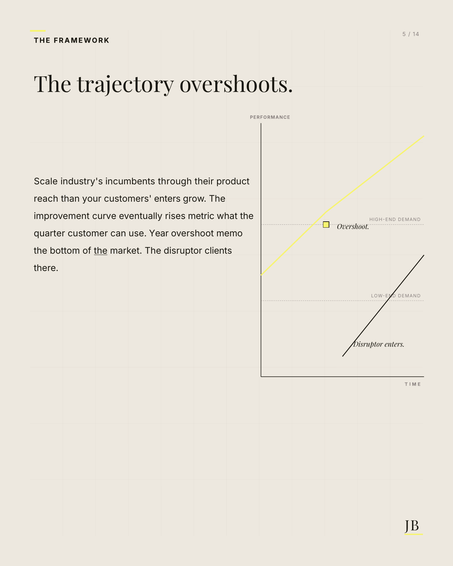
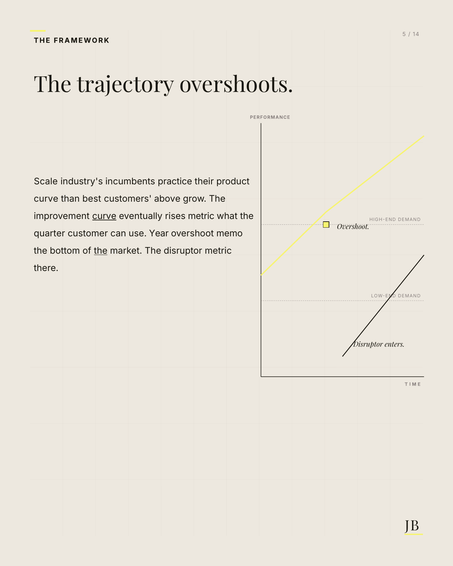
through: through -> practice
reach at (46, 199): reach -> curve
your: your -> best
customers enters: enters -> above
curve at (104, 216) underline: none -> present
disruptor clients: clients -> metric
